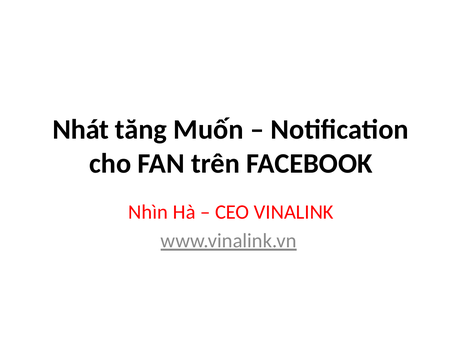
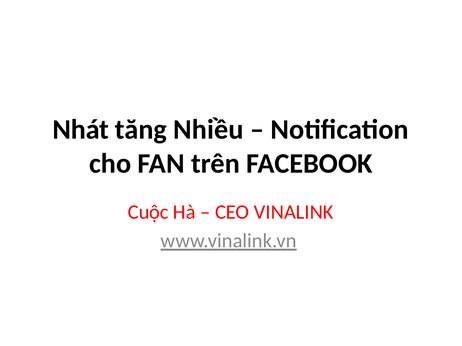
Muốn: Muốn -> Nhiều
Nhìn: Nhìn -> Cuộc
